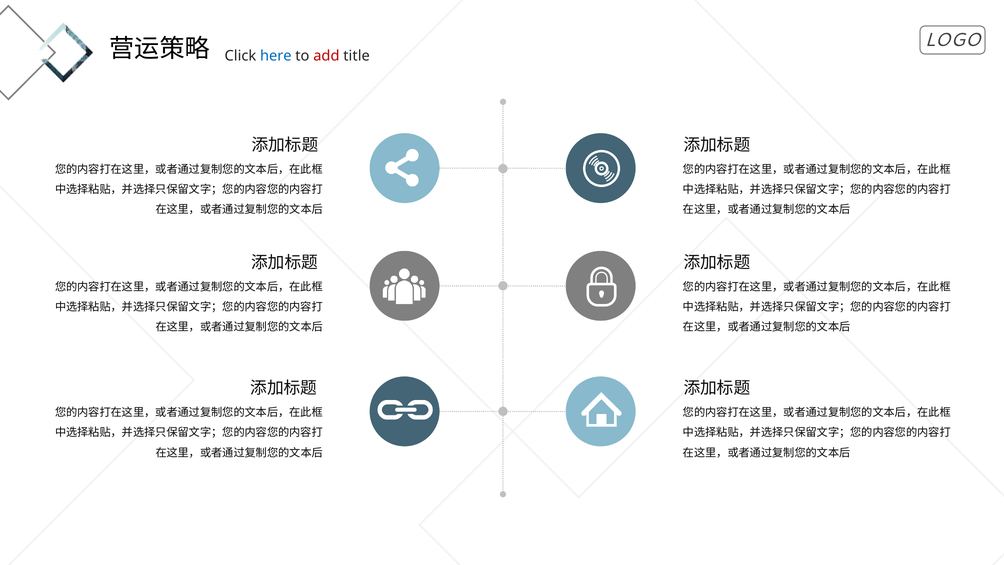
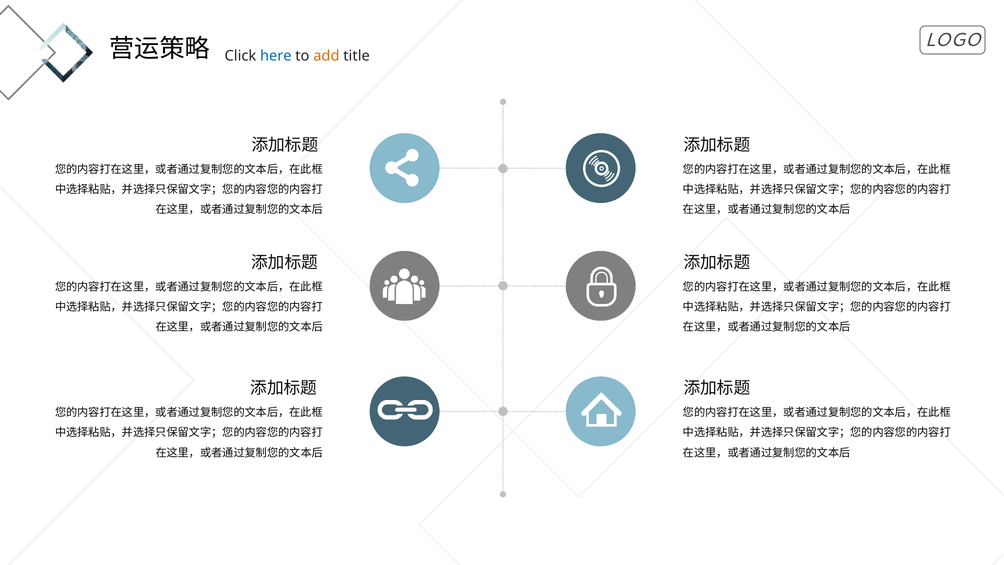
add colour: red -> orange
